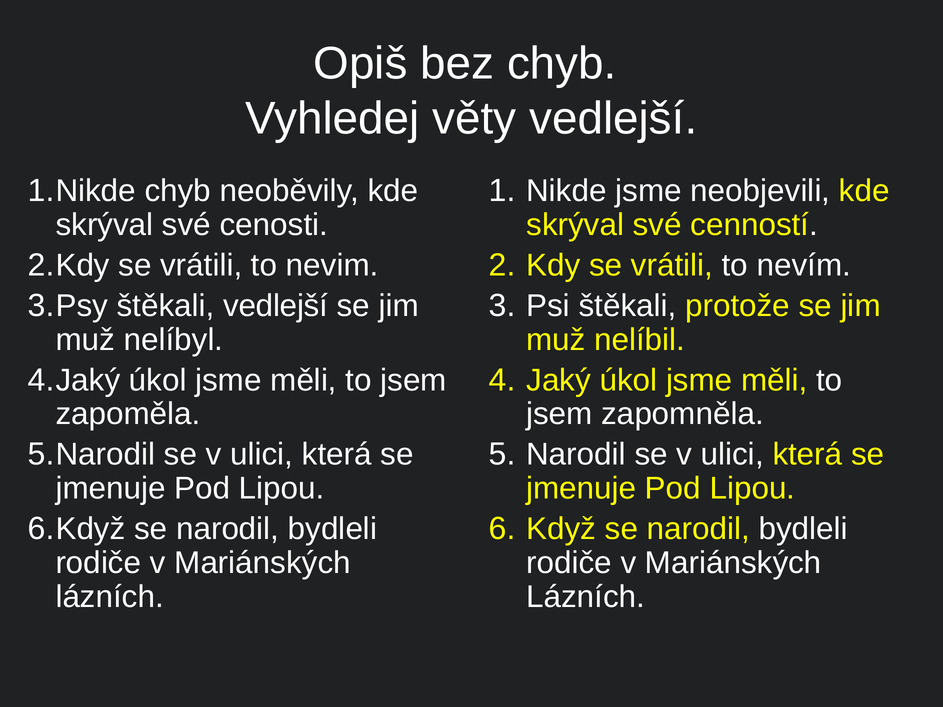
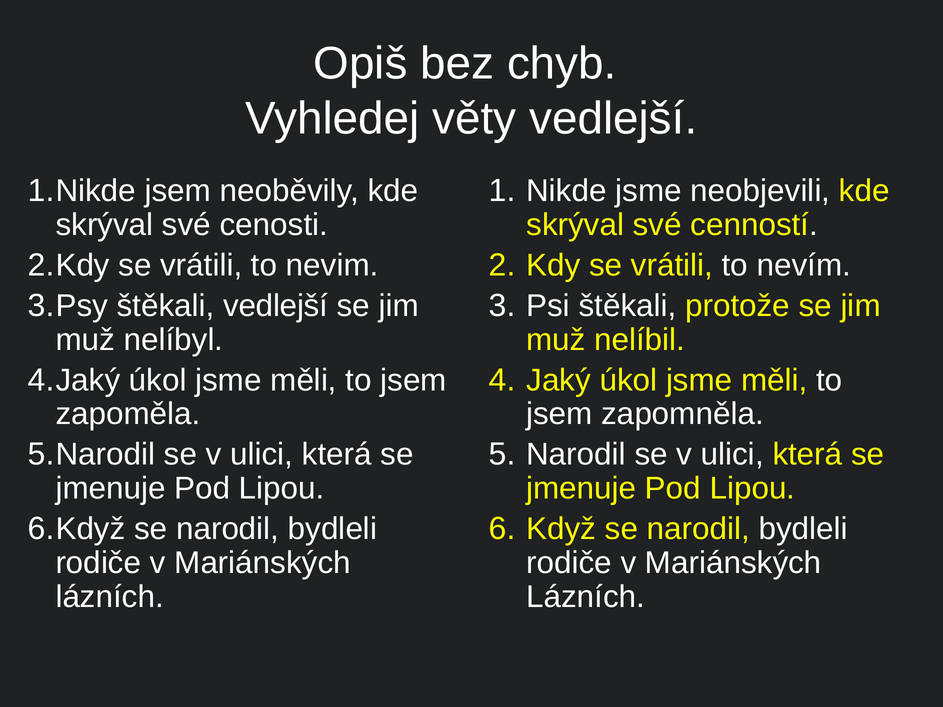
chyb at (178, 191): chyb -> jsem
